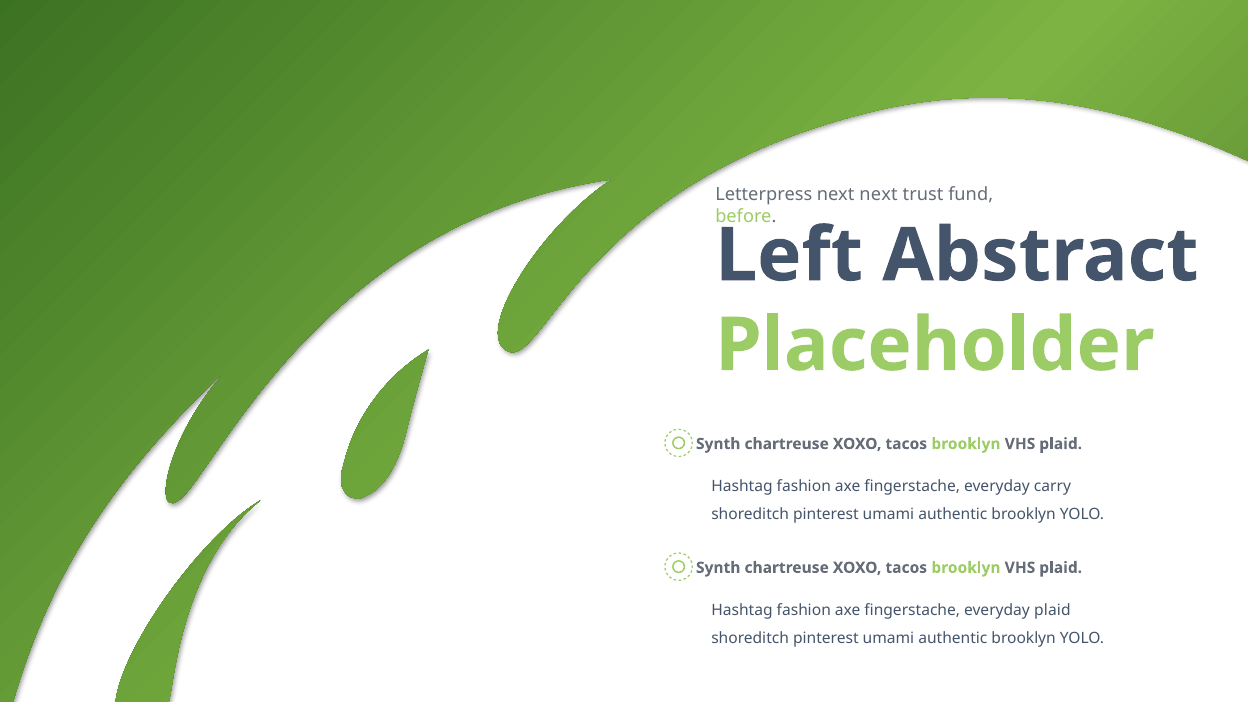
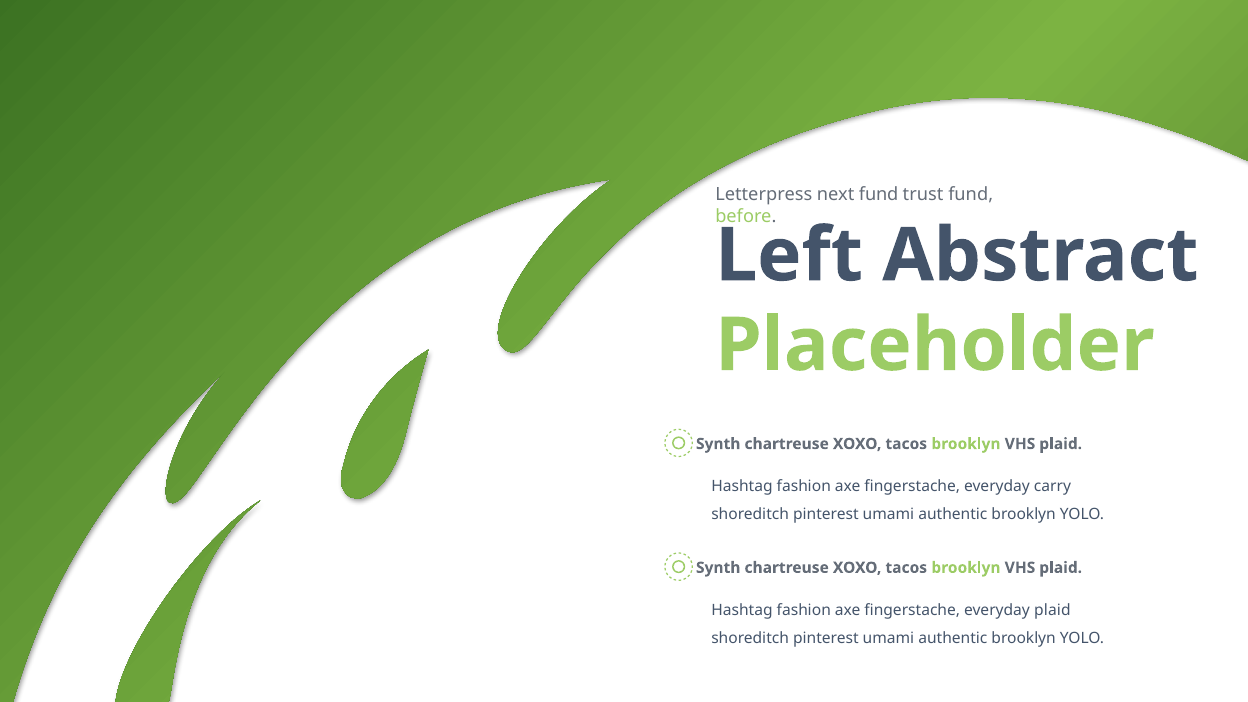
next next: next -> fund
